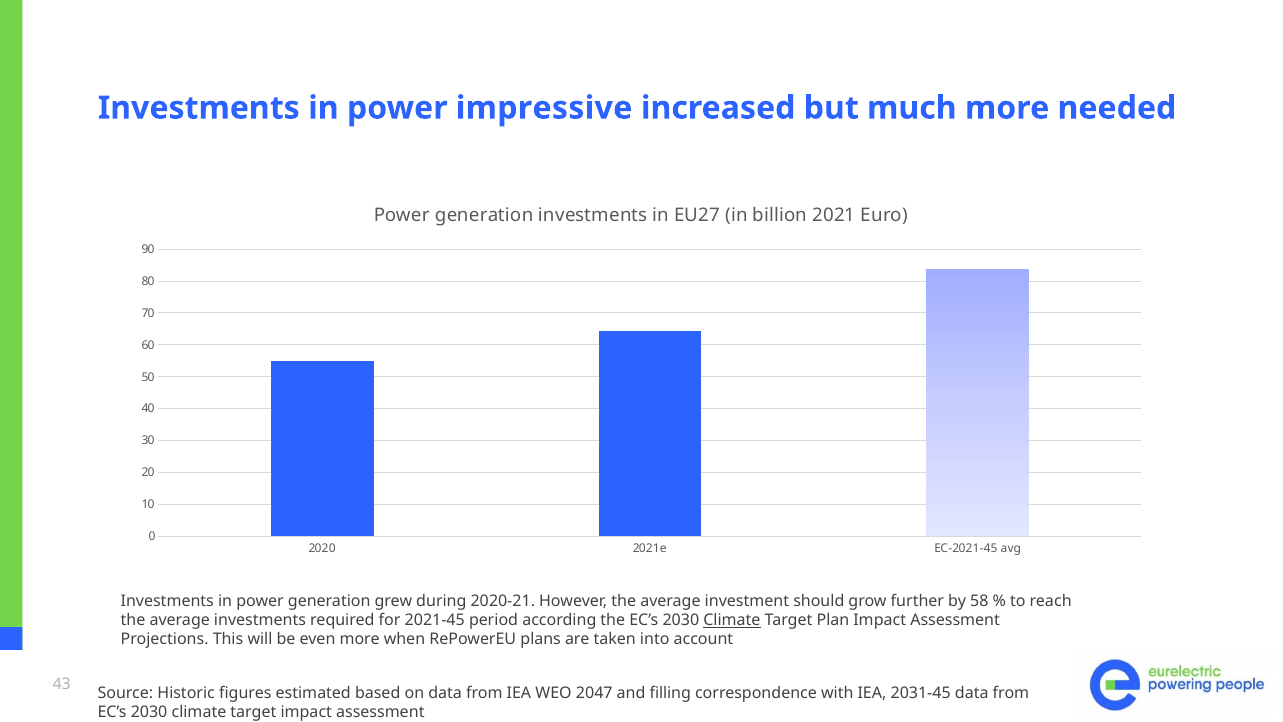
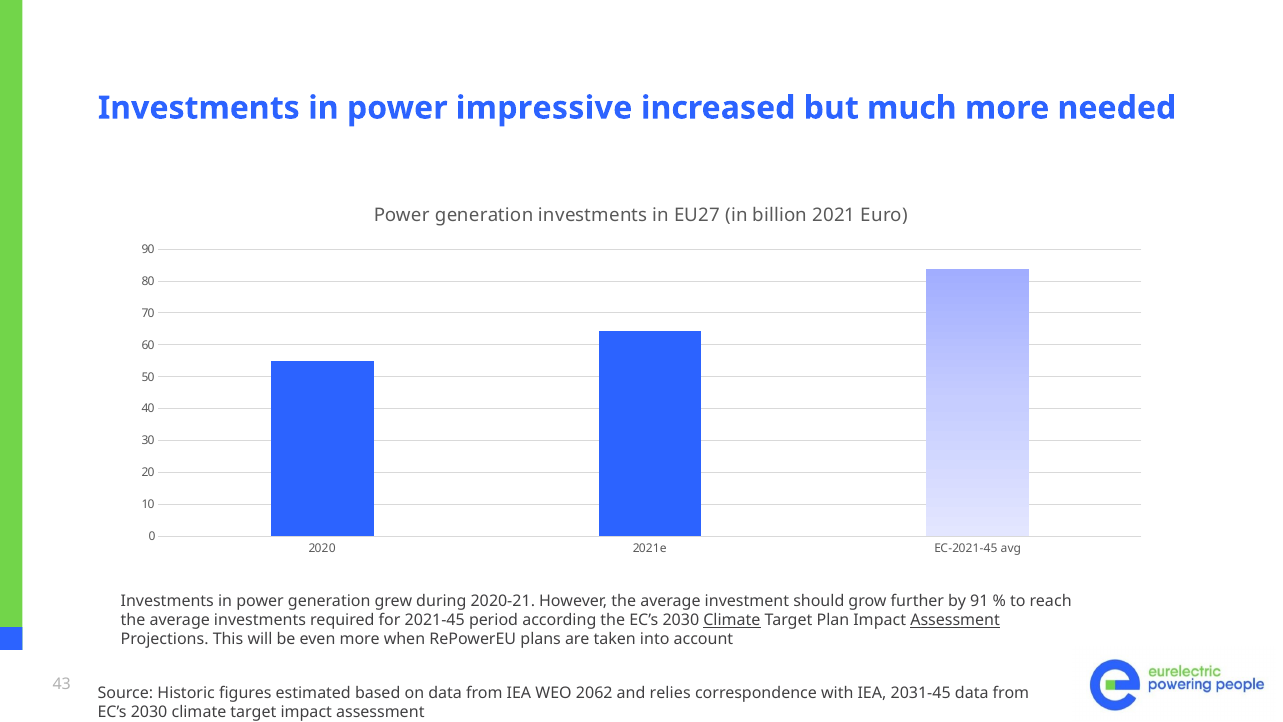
58: 58 -> 91
Assessment at (955, 620) underline: none -> present
2047: 2047 -> 2062
filling: filling -> relies
